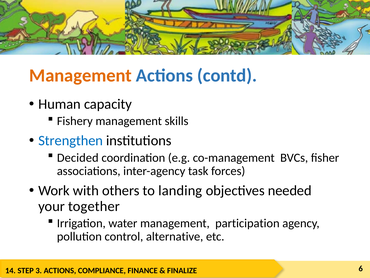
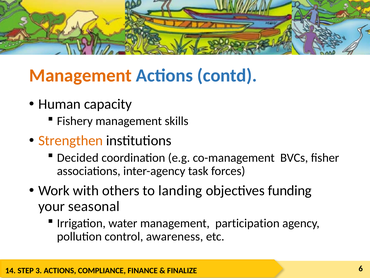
Strengthen colour: blue -> orange
needed: needed -> funding
together: together -> seasonal
alternative: alternative -> awareness
